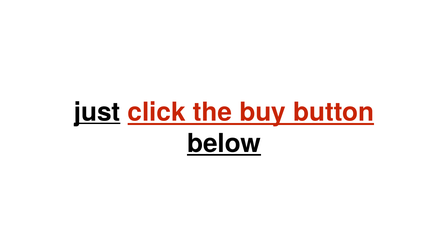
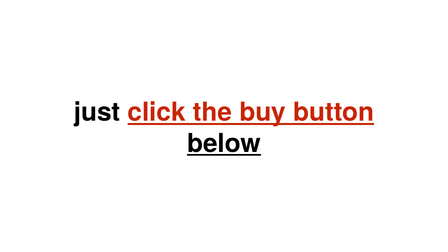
just underline: present -> none
